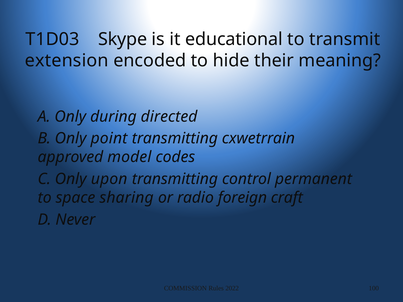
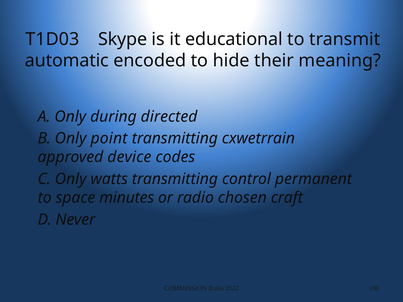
extension: extension -> automatic
model: model -> device
upon: upon -> watts
sharing: sharing -> minutes
foreign: foreign -> chosen
